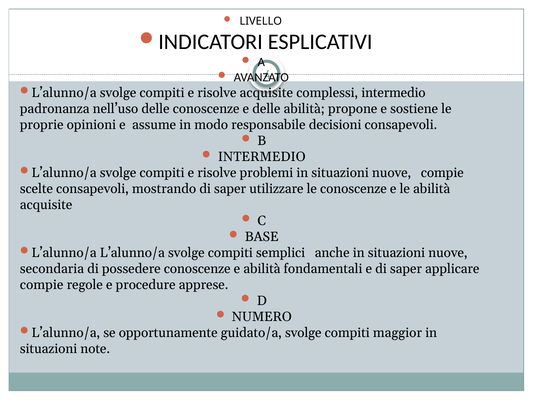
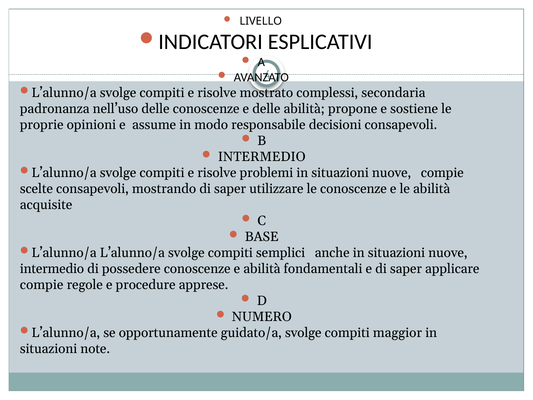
risolve acquisite: acquisite -> mostrato
complessi intermedio: intermedio -> secondaria
secondaria at (52, 269): secondaria -> intermedio
